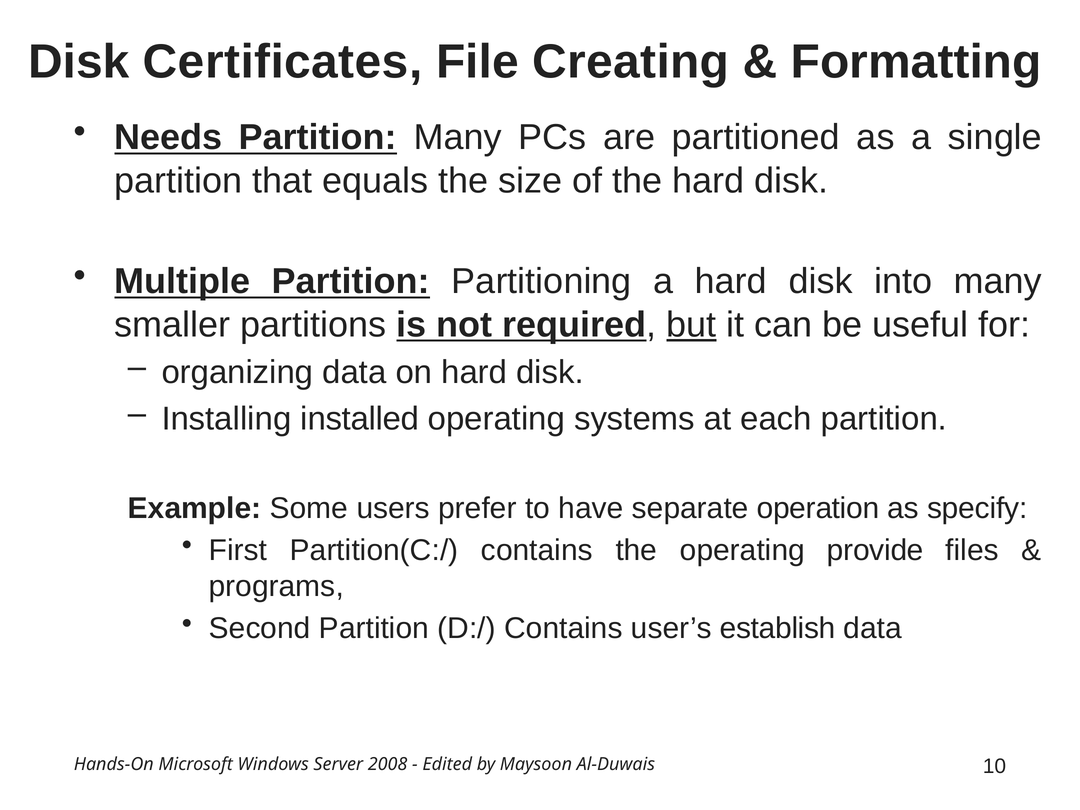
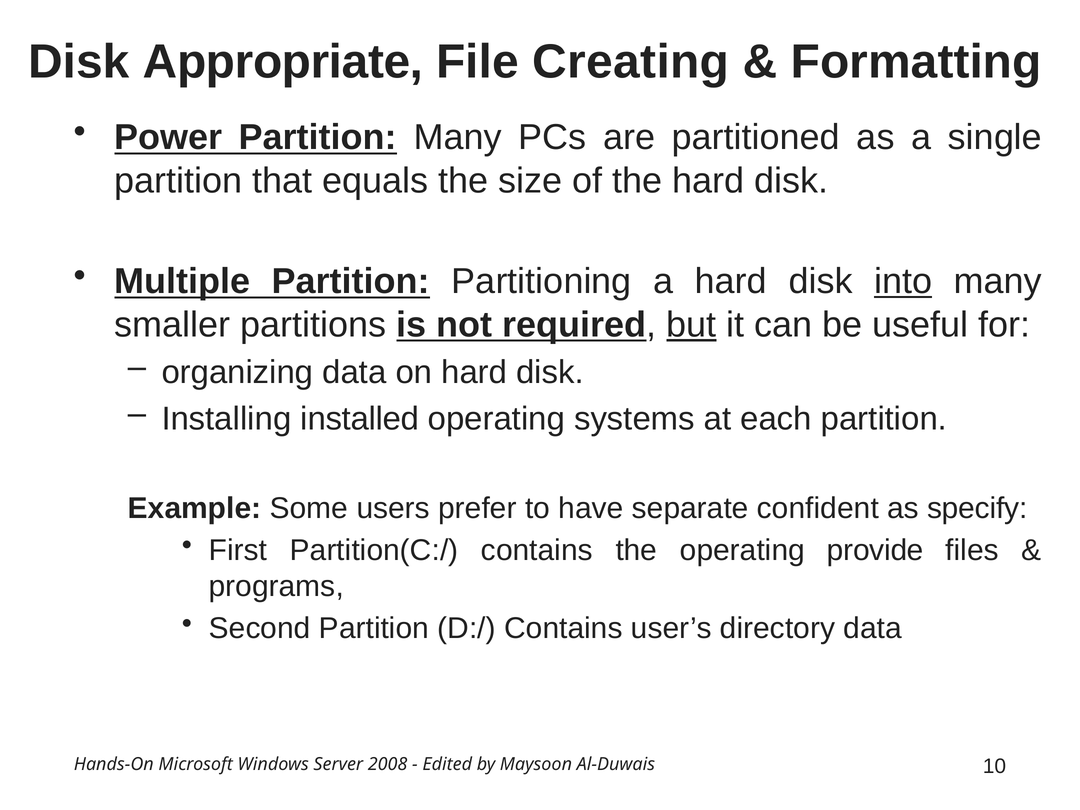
Certificates: Certificates -> Appropriate
Needs: Needs -> Power
into underline: none -> present
operation: operation -> confident
establish: establish -> directory
